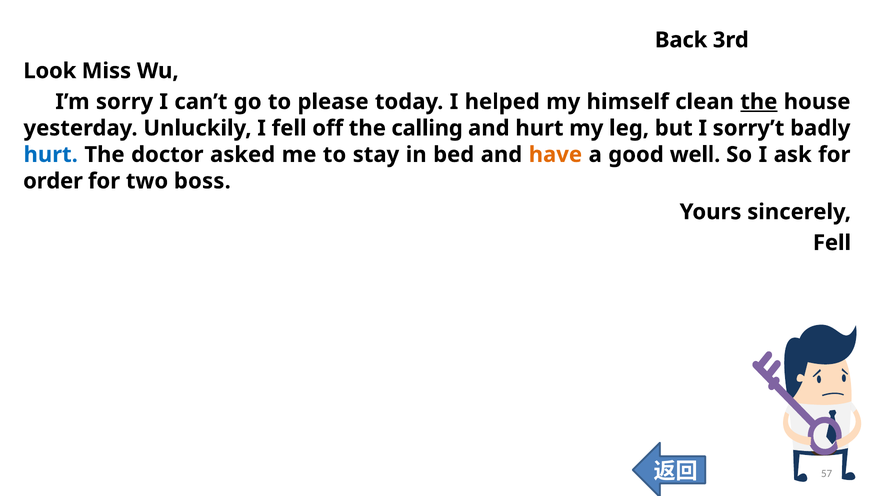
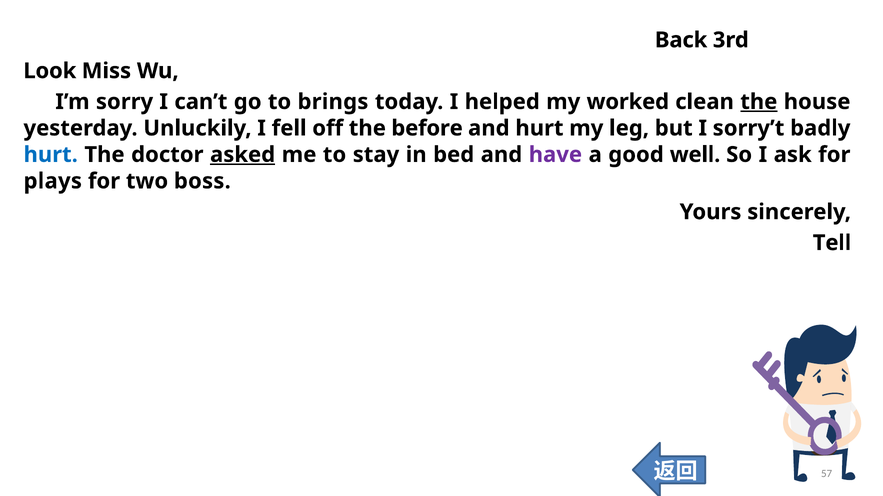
please: please -> brings
himself: himself -> worked
calling: calling -> before
asked underline: none -> present
have colour: orange -> purple
order: order -> plays
Fell at (832, 243): Fell -> Tell
